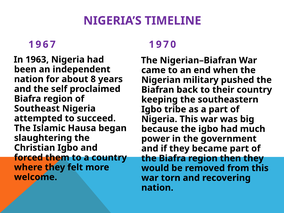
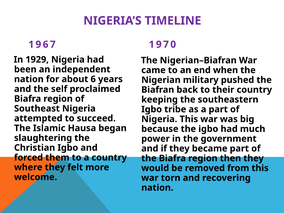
1963: 1963 -> 1929
8: 8 -> 6
